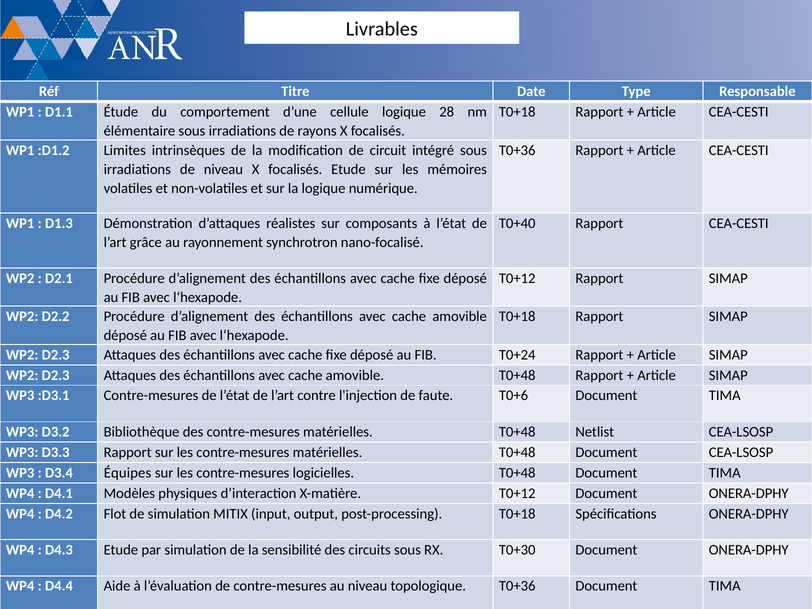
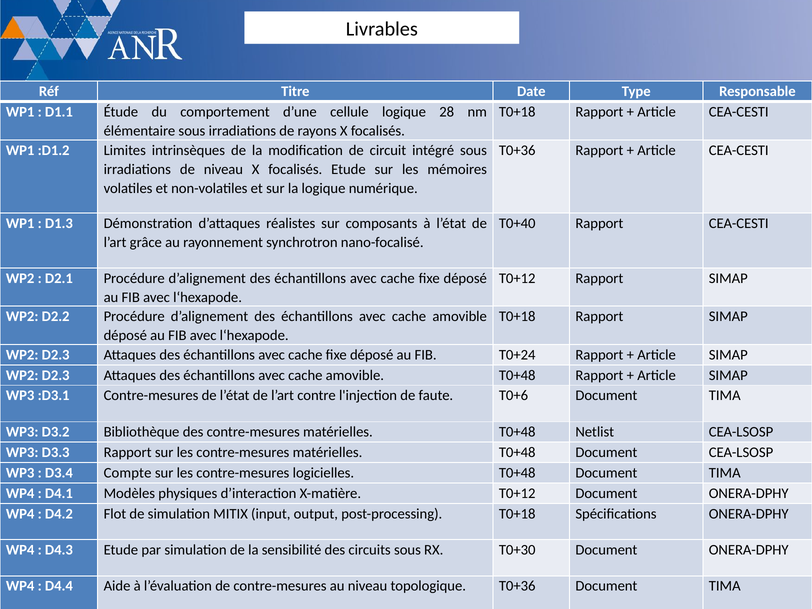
Équipes: Équipes -> Compte
